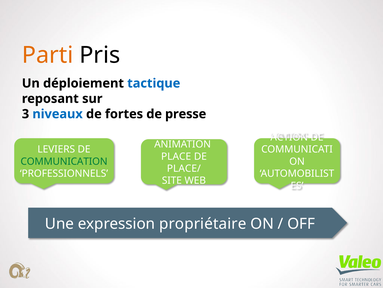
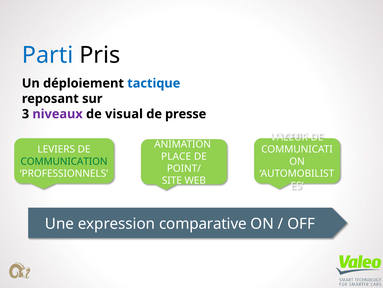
Parti colour: orange -> blue
niveaux colour: blue -> purple
fortes: fortes -> visual
ACTION: ACTION -> VALEUR
PLACE/: PLACE/ -> POINT/
propriétaire: propriétaire -> comparative
